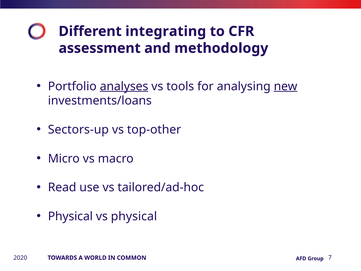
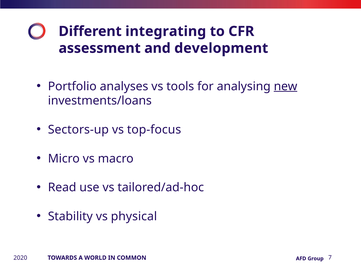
methodology: methodology -> development
analyses underline: present -> none
top-other: top-other -> top-focus
Physical at (70, 216): Physical -> Stability
